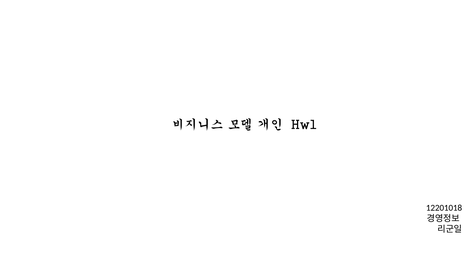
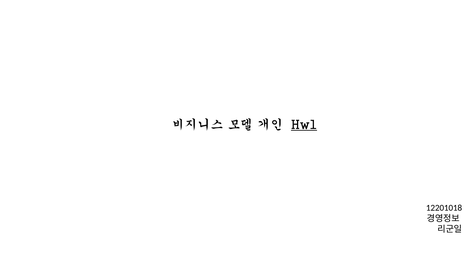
Hw1 underline: none -> present
